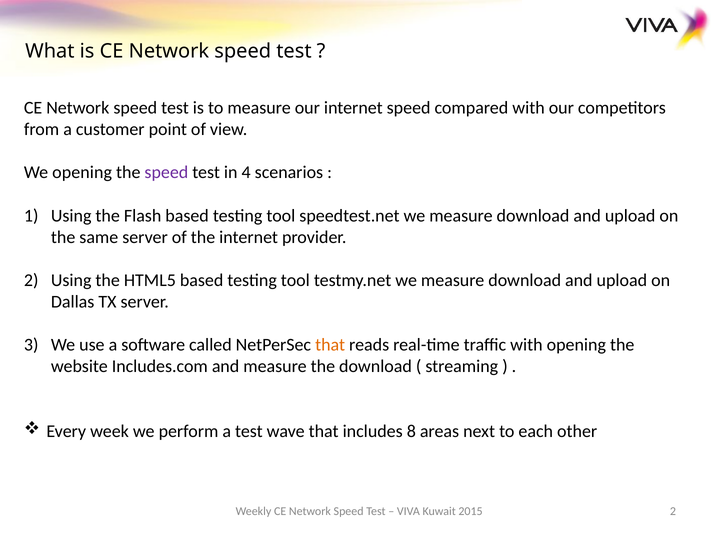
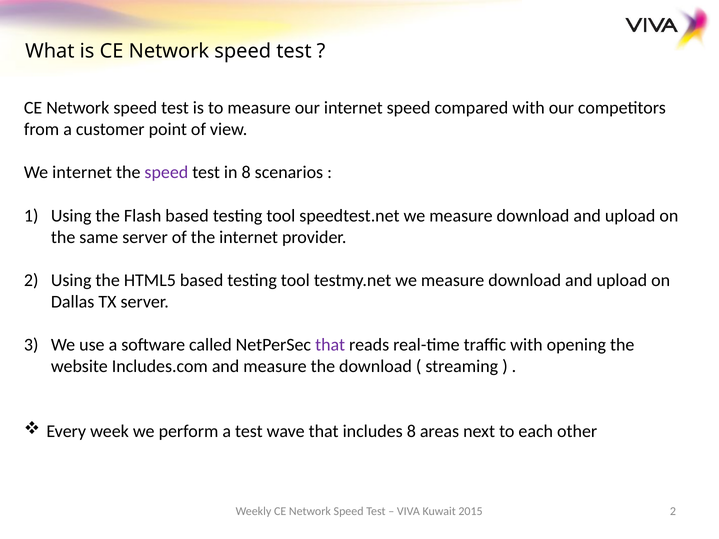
We opening: opening -> internet
in 4: 4 -> 8
that at (330, 345) colour: orange -> purple
